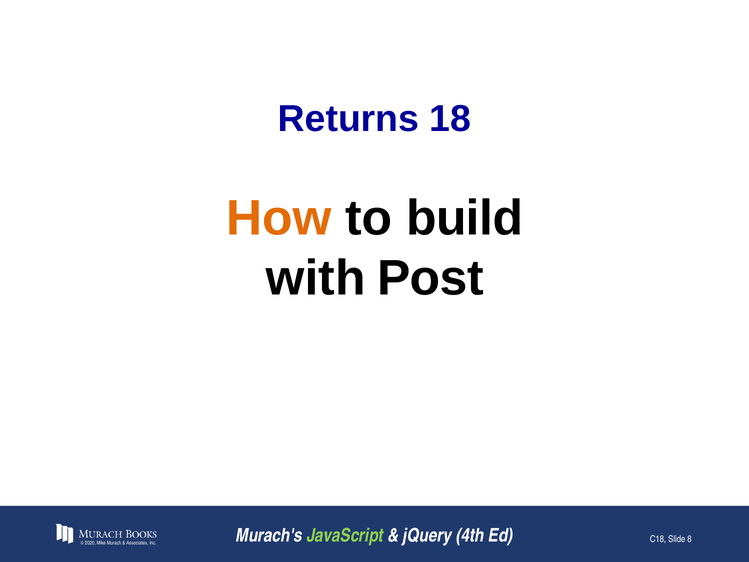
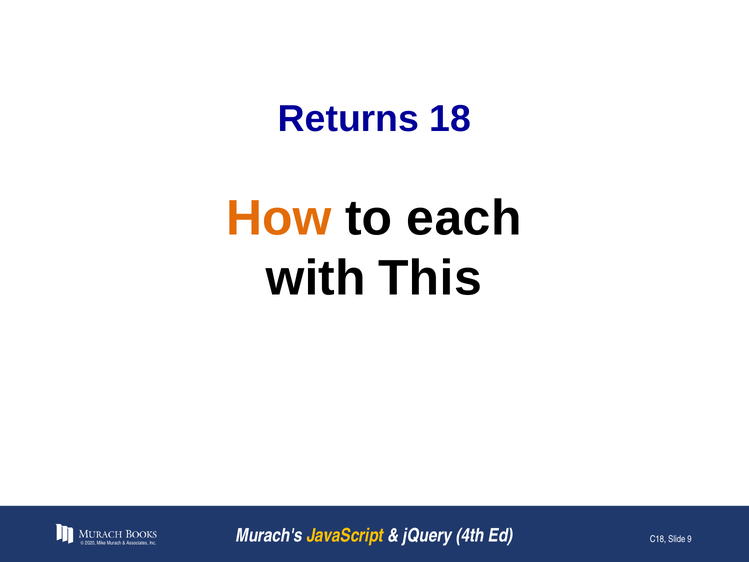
build: build -> each
Post: Post -> This
JavaScript colour: light green -> yellow
8: 8 -> 9
